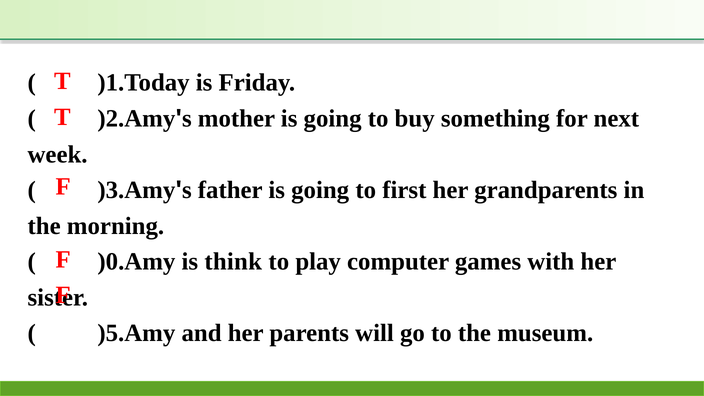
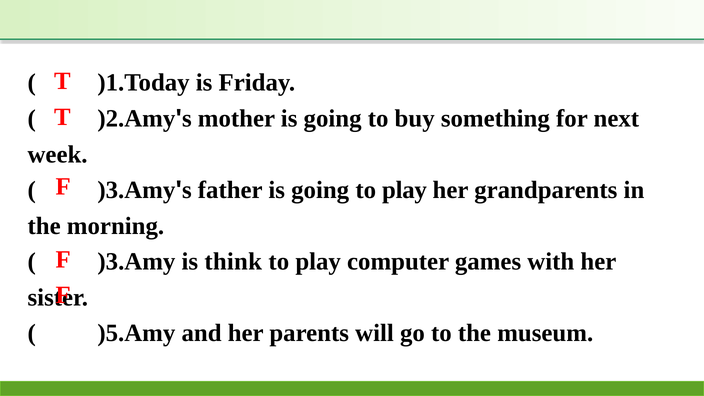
going to first: first -> play
)0.Amy at (136, 262): )0.Amy -> )3.Amy
